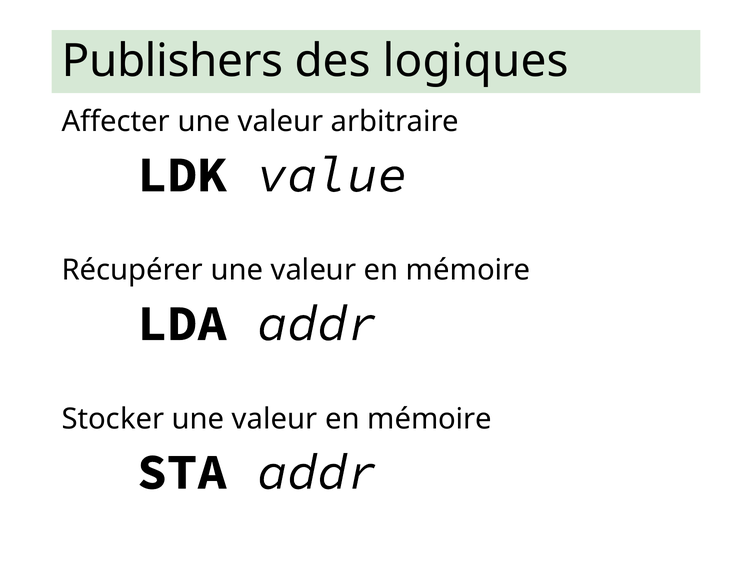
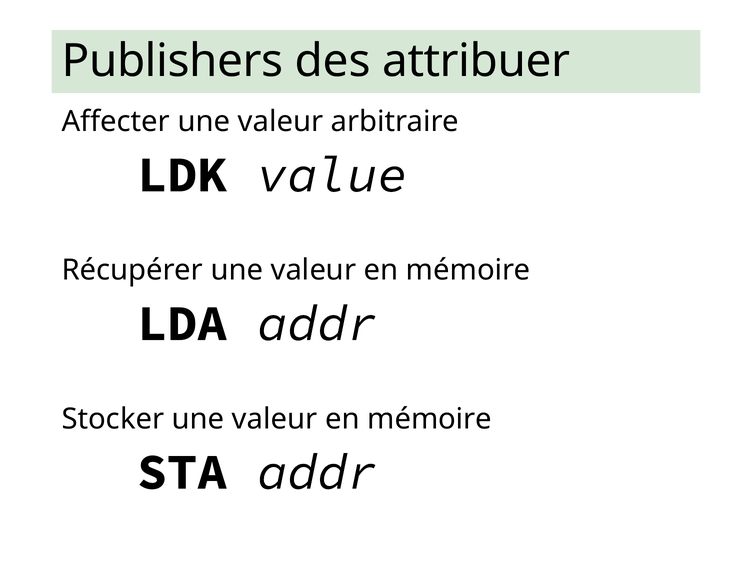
logiques: logiques -> attribuer
